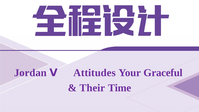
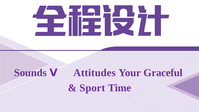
Jordan: Jordan -> Sounds
Their: Their -> Sport
